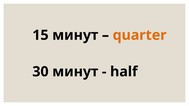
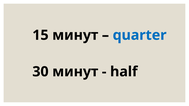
quarter colour: orange -> blue
